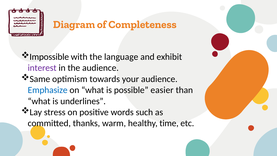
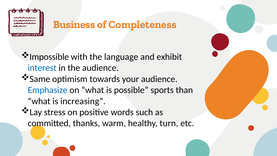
Diagram: Diagram -> Business
interest colour: purple -> blue
easier: easier -> sports
underlines: underlines -> increasing
time: time -> turn
